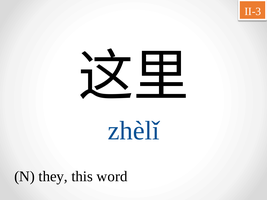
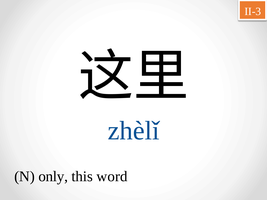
they: they -> only
